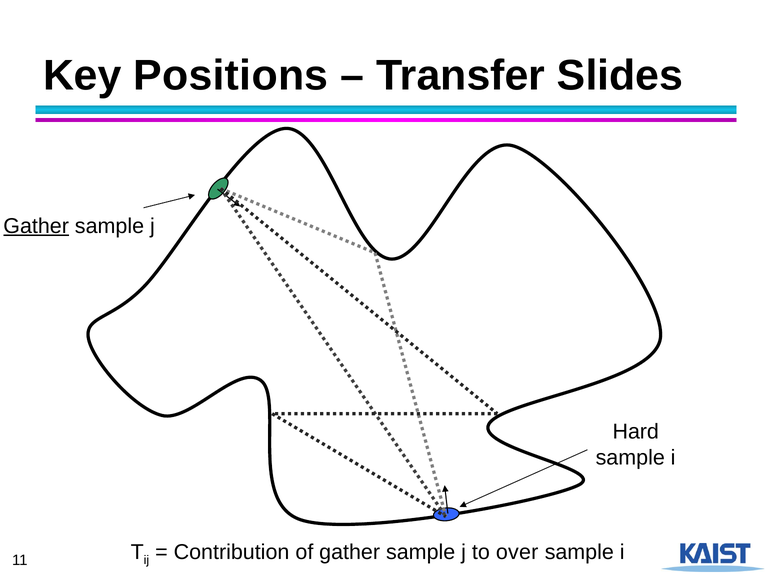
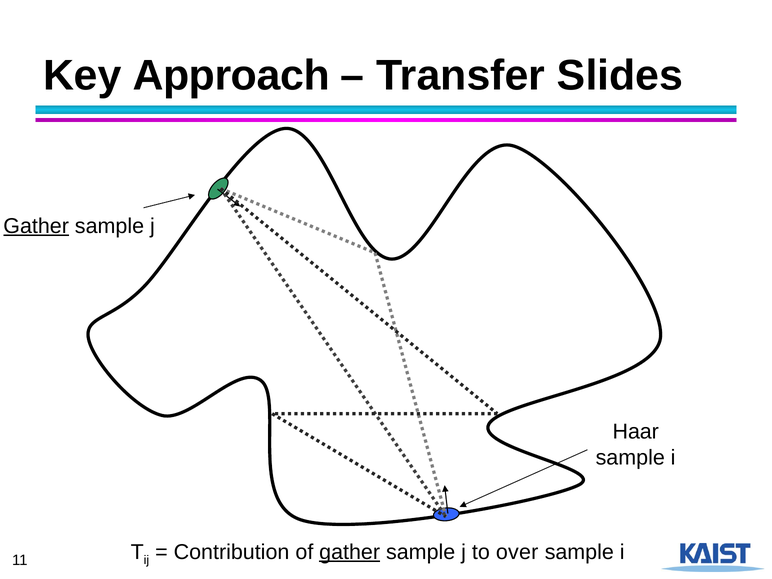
Positions: Positions -> Approach
Hard: Hard -> Haar
gather at (350, 552) underline: none -> present
